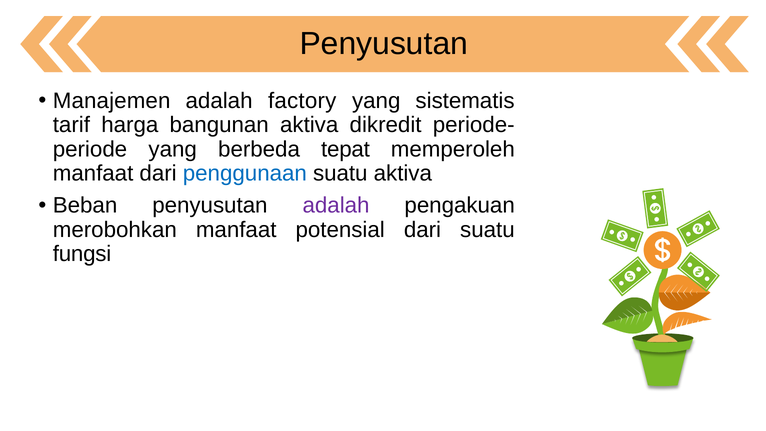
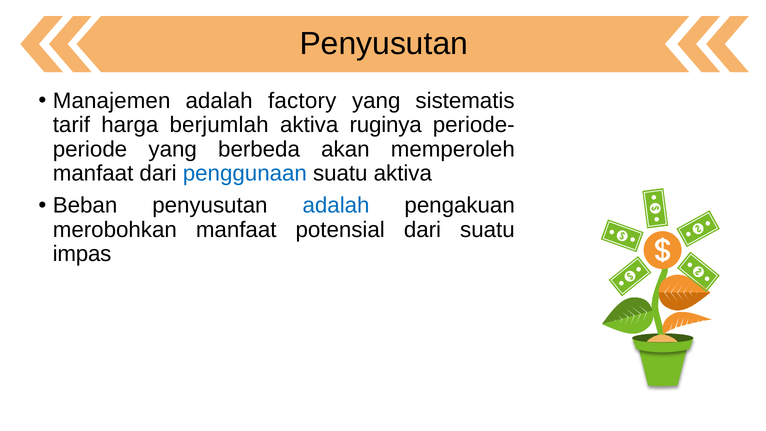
bangunan: bangunan -> berjumlah
dikredit: dikredit -> ruginya
tepat: tepat -> akan
adalah at (336, 205) colour: purple -> blue
fungsi: fungsi -> impas
